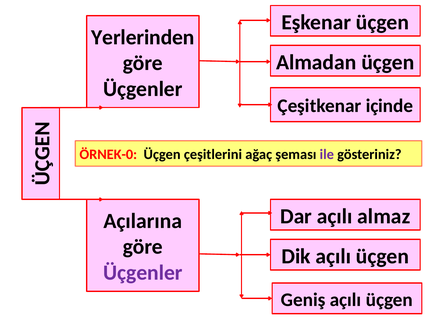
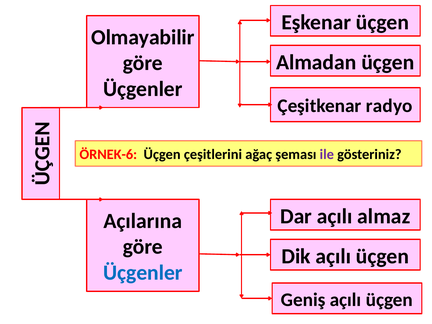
Yerlerinden: Yerlerinden -> Olmayabilir
içinde: içinde -> radyo
ÖRNEK-0: ÖRNEK-0 -> ÖRNEK-6
Üçgenler at (143, 273) colour: purple -> blue
